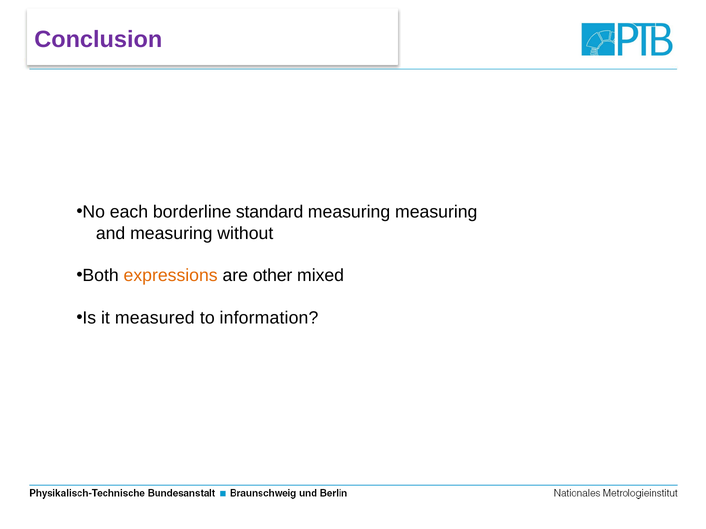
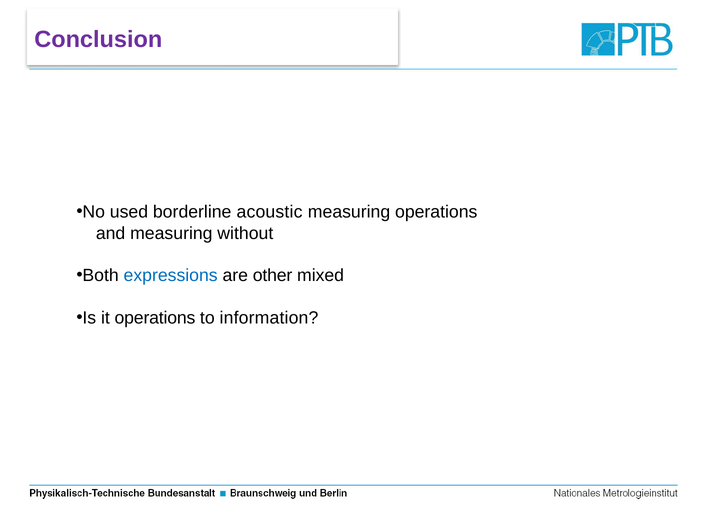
each: each -> used
standard: standard -> acoustic
measuring measuring: measuring -> operations
expressions colour: orange -> blue
it measured: measured -> operations
